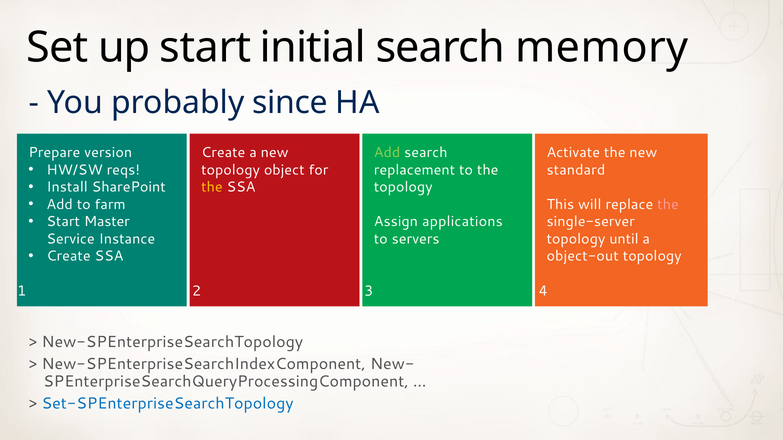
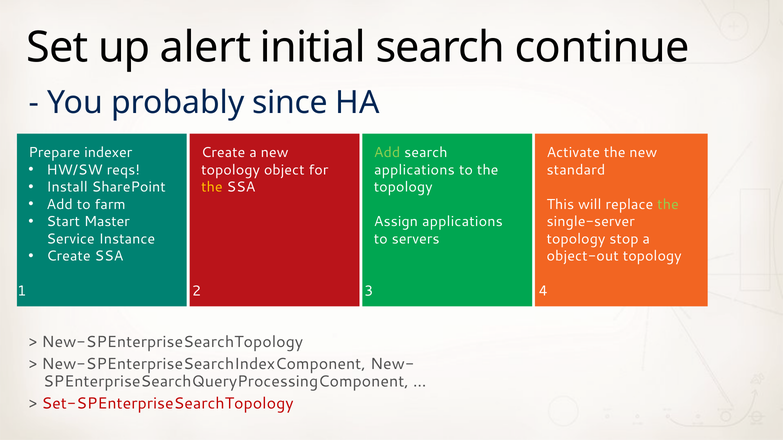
up start: start -> alert
memory: memory -> continue
version: version -> indexer
replacement at (414, 170): replacement -> applications
the at (668, 204) colour: pink -> light green
until: until -> stop
Set-SPEnterpriseSearchTopology colour: blue -> red
